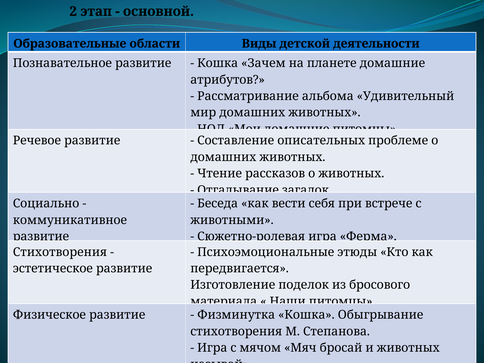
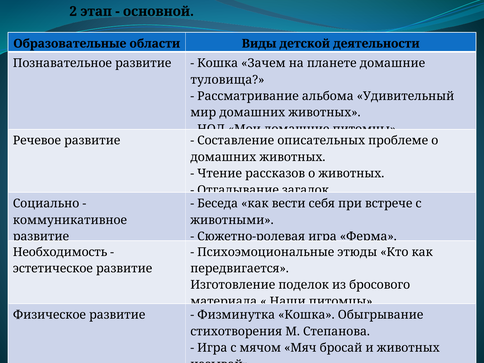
атрибутов: атрибутов -> туловища
Стихотворения at (60, 252): Стихотворения -> Необходимость
